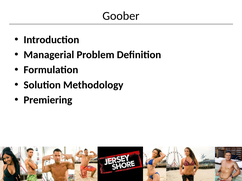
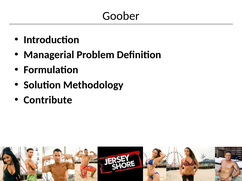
Premiering: Premiering -> Contribute
